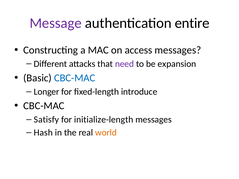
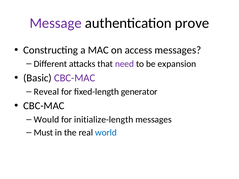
entire: entire -> prove
CBC-MAC at (75, 78) colour: blue -> purple
Longer: Longer -> Reveal
introduce: introduce -> generator
Satisfy: Satisfy -> Would
Hash: Hash -> Must
world colour: orange -> blue
